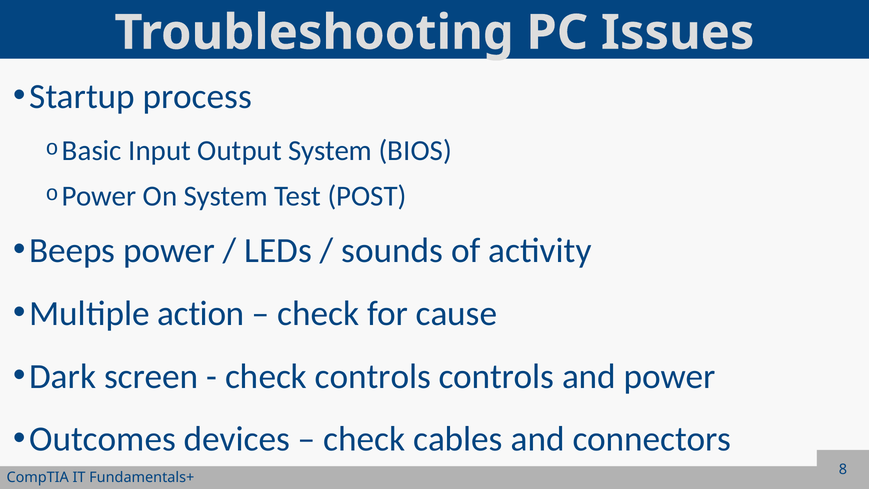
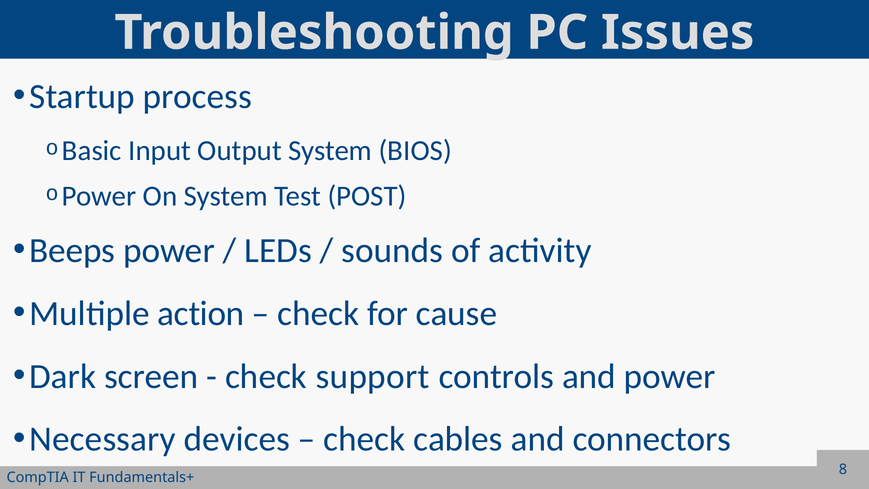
check controls: controls -> support
Outcomes: Outcomes -> Necessary
